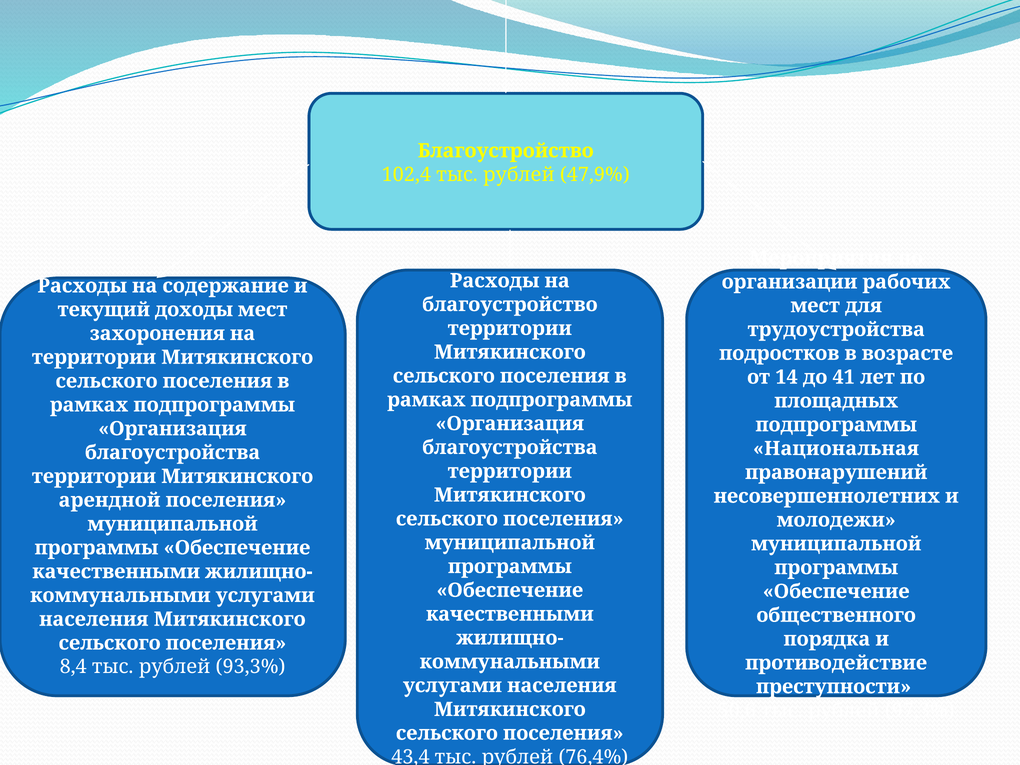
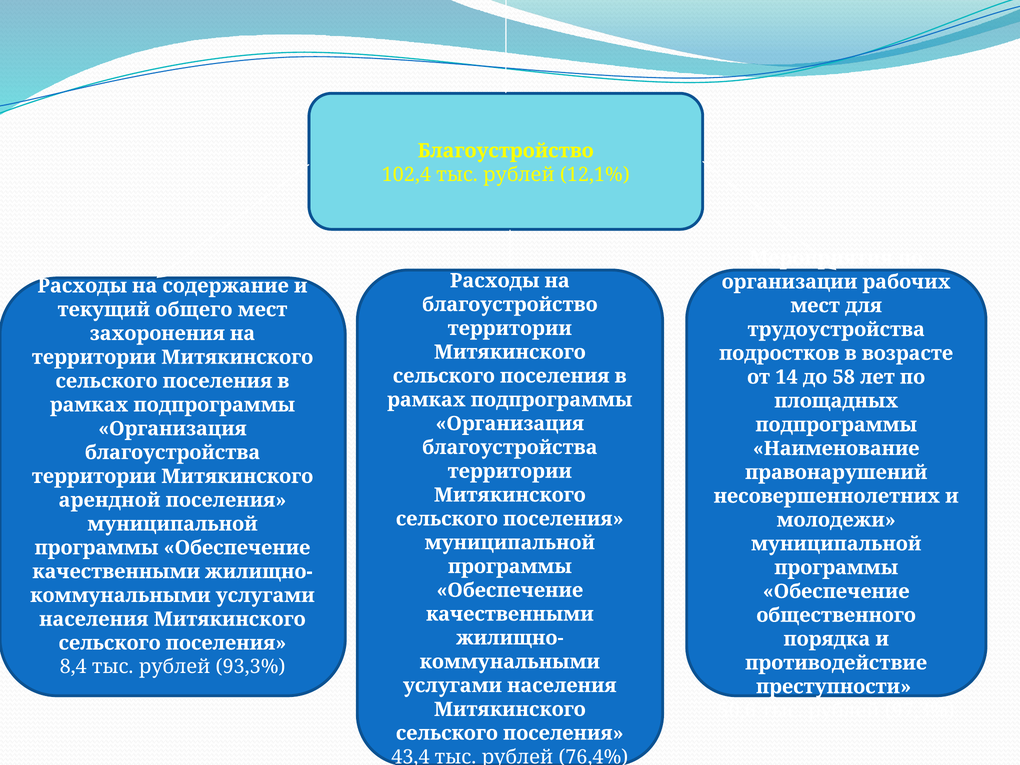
47,9%: 47,9% -> 12,1%
доходы: доходы -> общего
41: 41 -> 58
Национальная: Национальная -> Наименование
